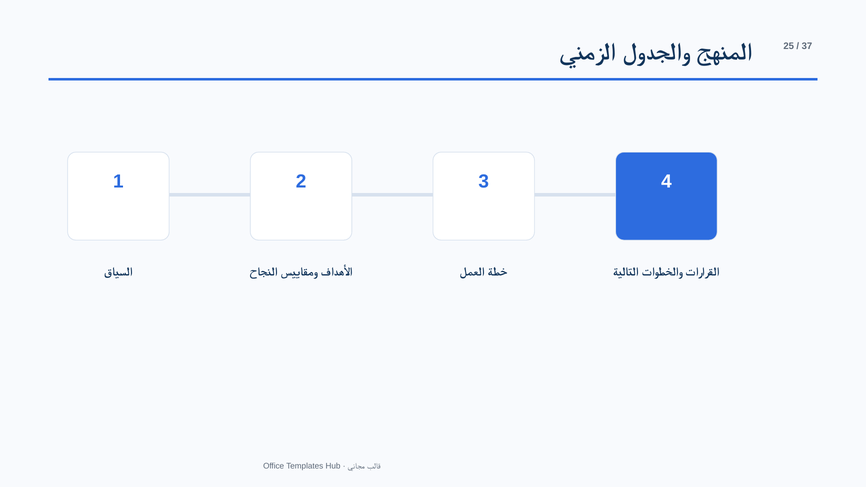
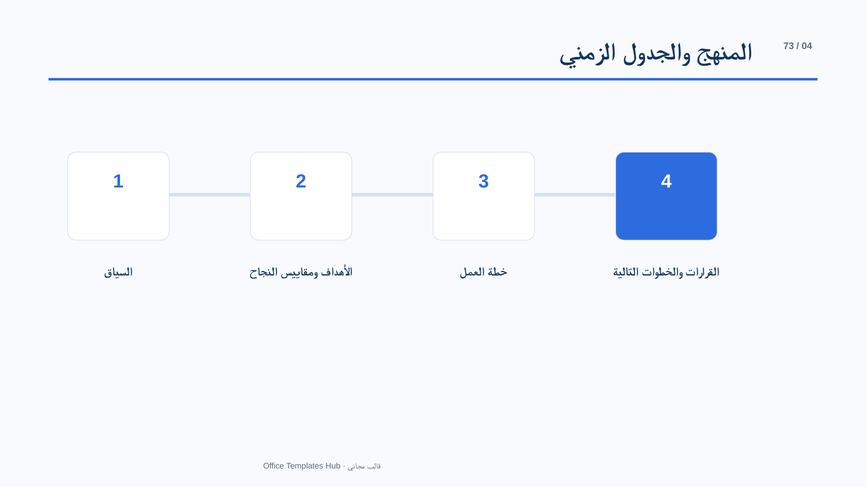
25: 25 -> 73
37: 37 -> 04
